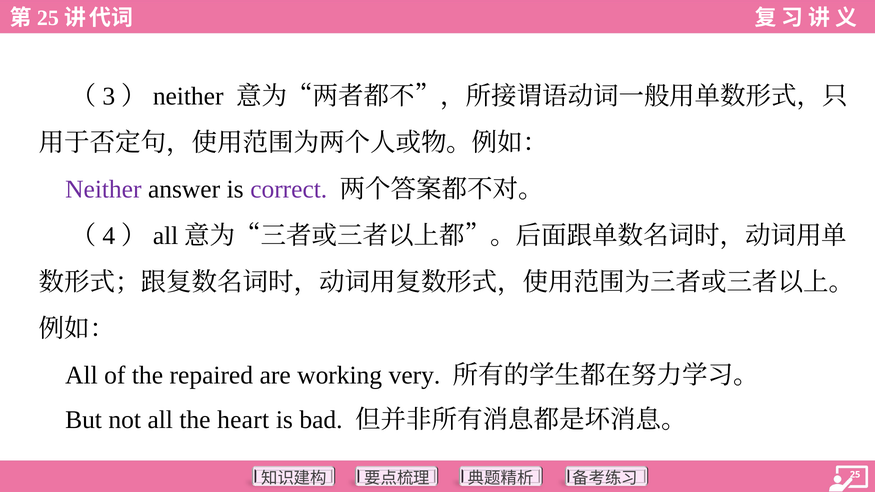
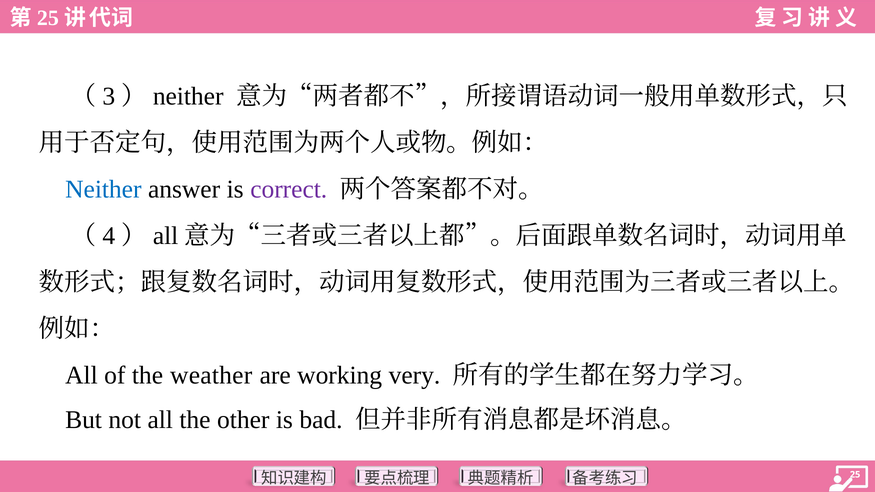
Neither colour: purple -> blue
repaired: repaired -> weather
heart: heart -> other
